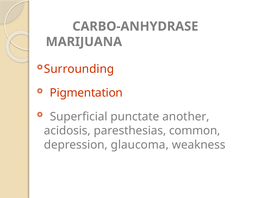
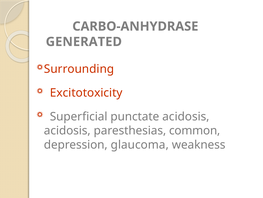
MARIJUANA: MARIJUANA -> GENERATED
Pigmentation: Pigmentation -> Excitotoxicity
punctate another: another -> acidosis
